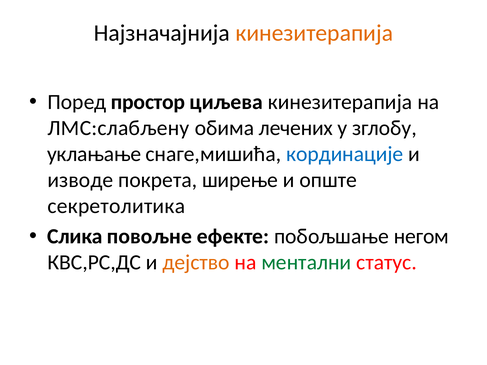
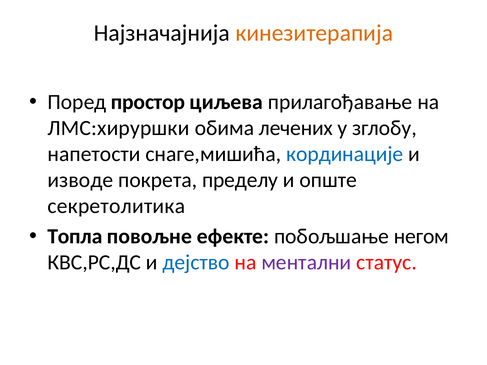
циљева кинезитерапија: кинезитерапија -> прилагођавање
ЛМС:слабљену: ЛМС:слабљену -> ЛМС:хируршки
уклањање: уклањање -> напетости
ширење: ширење -> пределу
Слика: Слика -> Топла
дејство colour: orange -> blue
ментални colour: green -> purple
